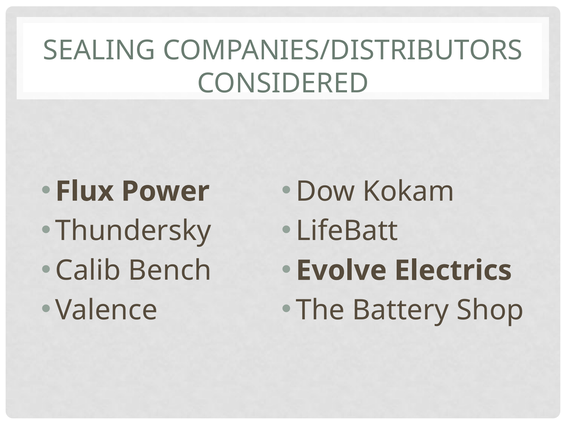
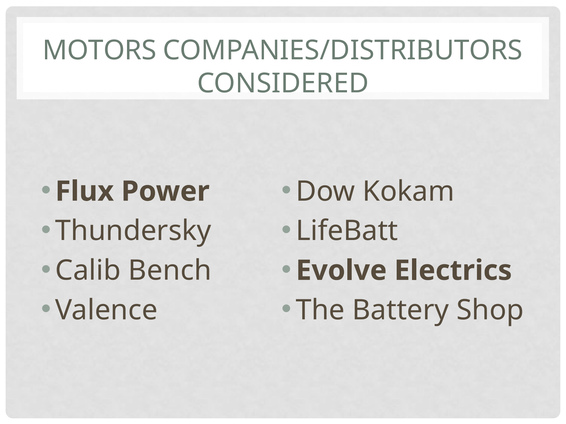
SEALING: SEALING -> MOTORS
